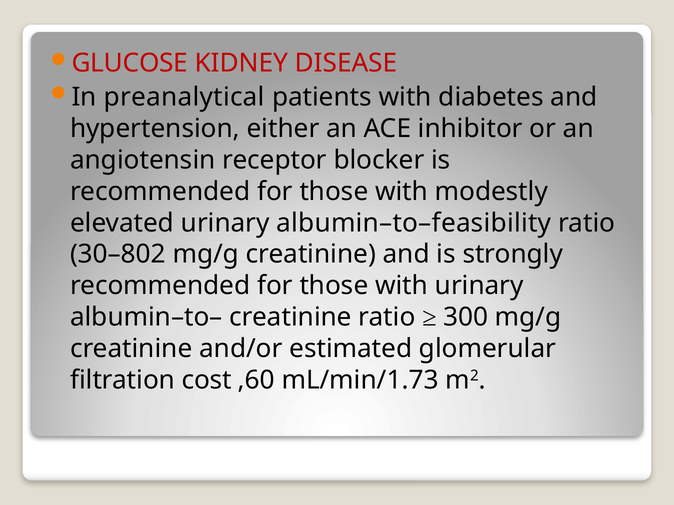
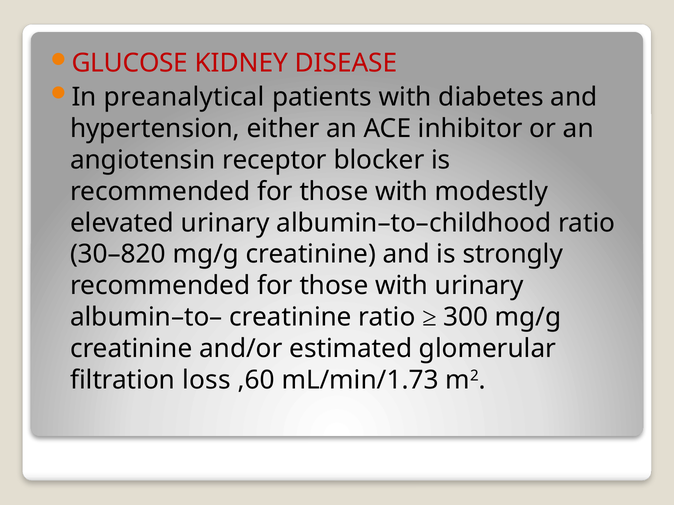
albumin–to–feasibility: albumin–to–feasibility -> albumin–to–childhood
30–802: 30–802 -> 30–820
cost: cost -> loss
